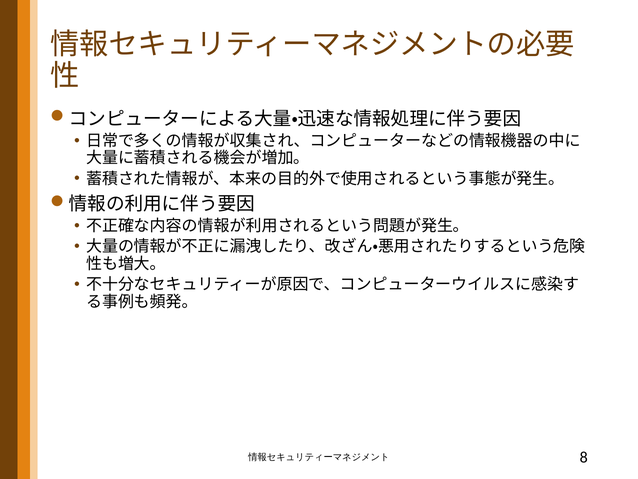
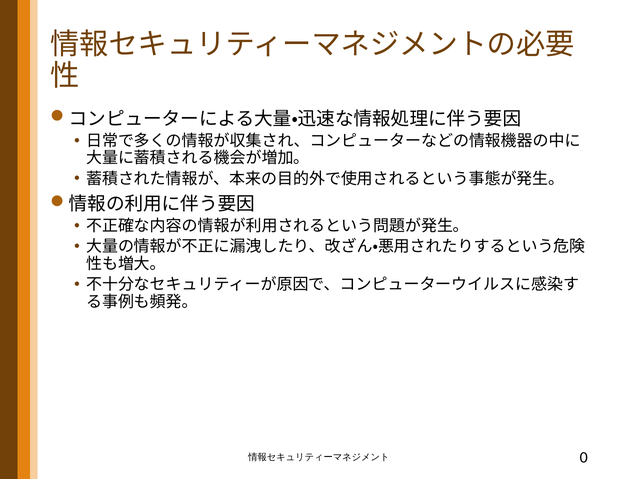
8: 8 -> 0
